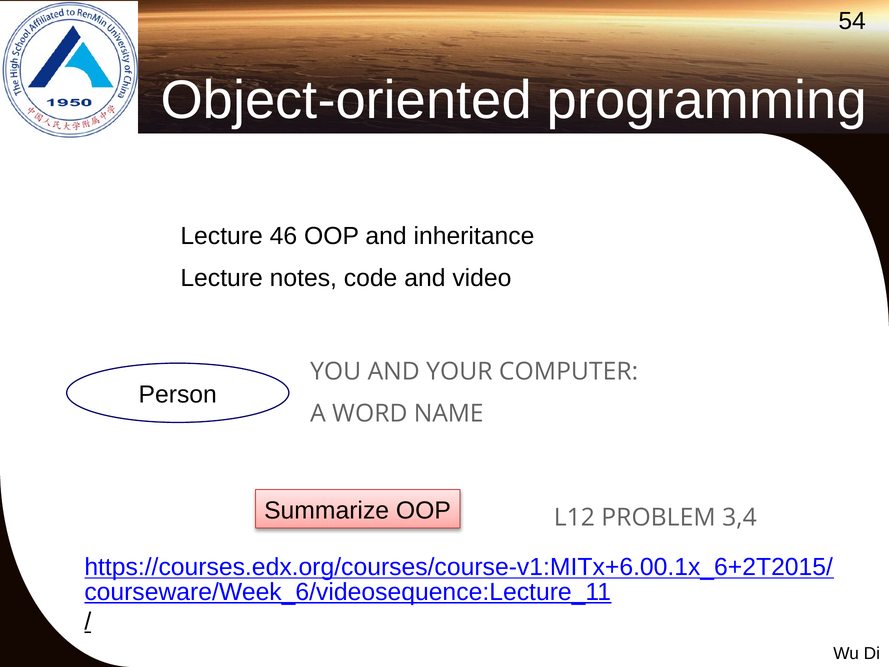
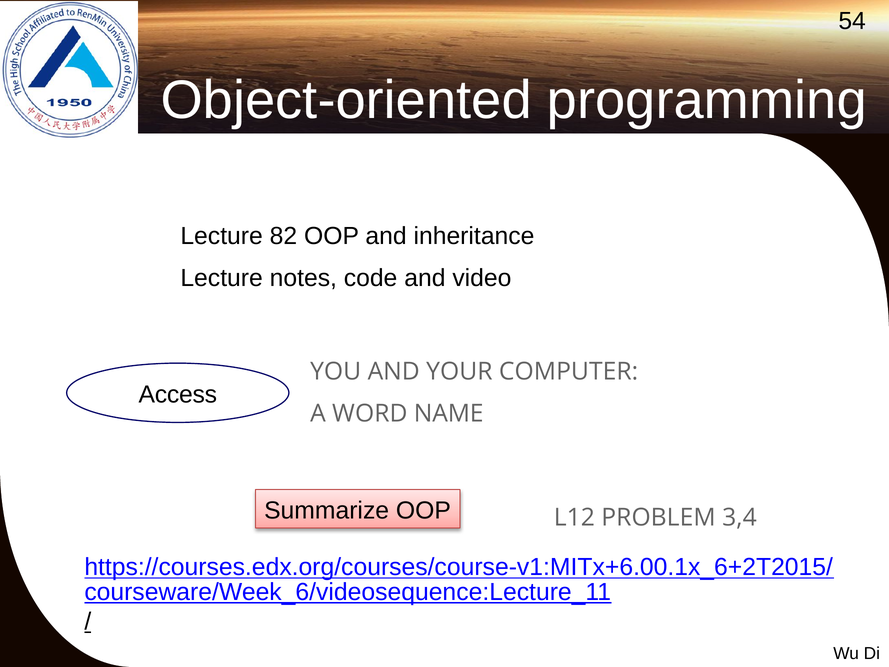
46: 46 -> 82
Person: Person -> Access
